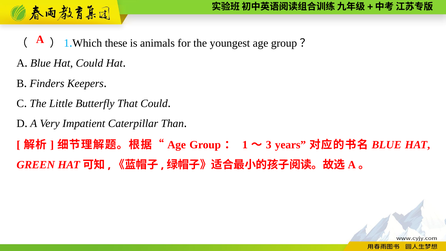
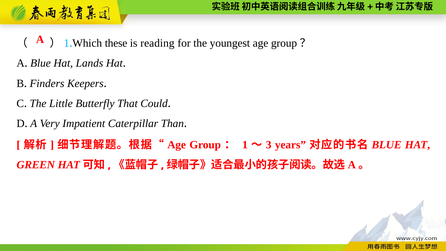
animals: animals -> reading
Hat Could: Could -> Lands
